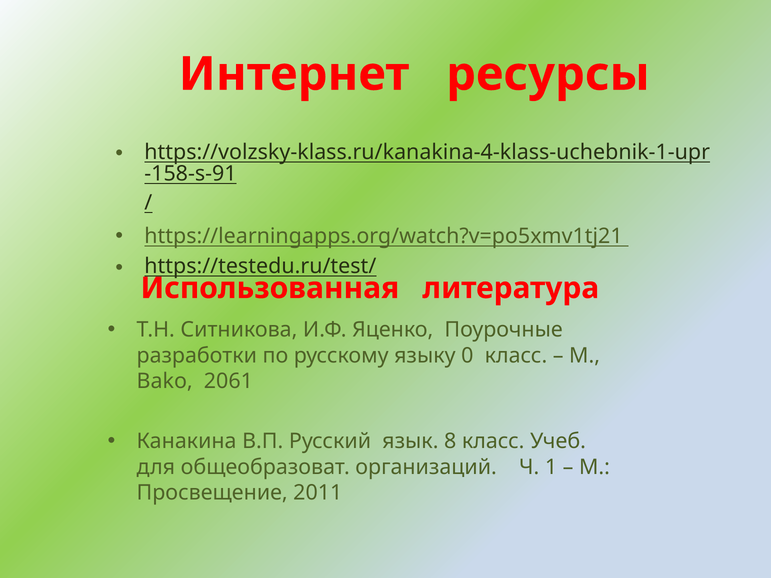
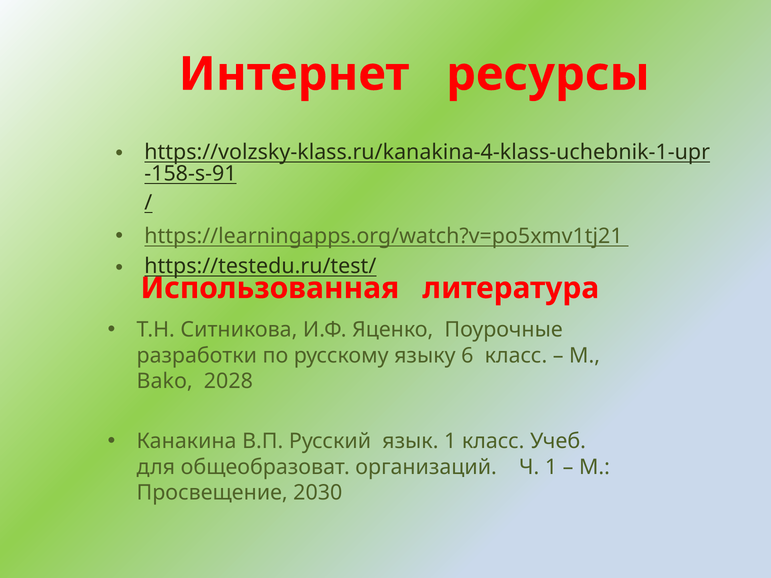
0: 0 -> 6
2061: 2061 -> 2028
язык 8: 8 -> 1
2011: 2011 -> 2030
